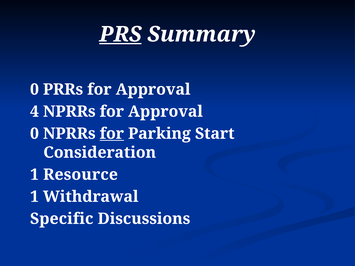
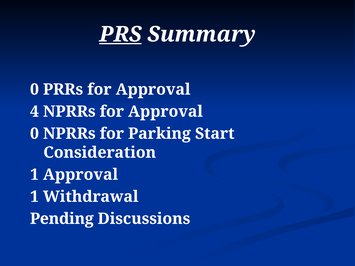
for at (112, 134) underline: present -> none
1 Resource: Resource -> Approval
Specific: Specific -> Pending
